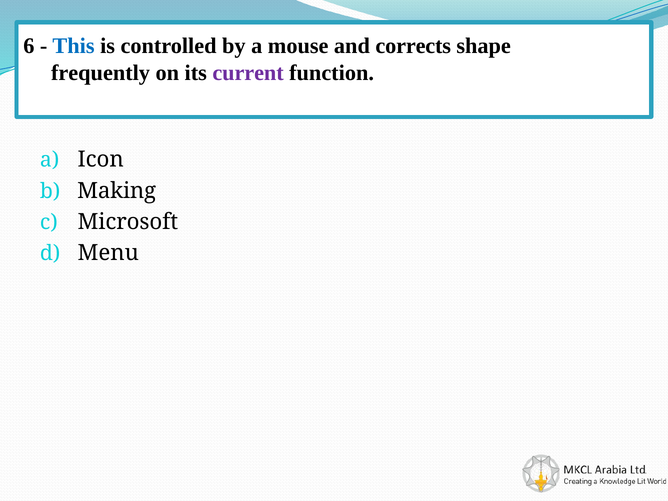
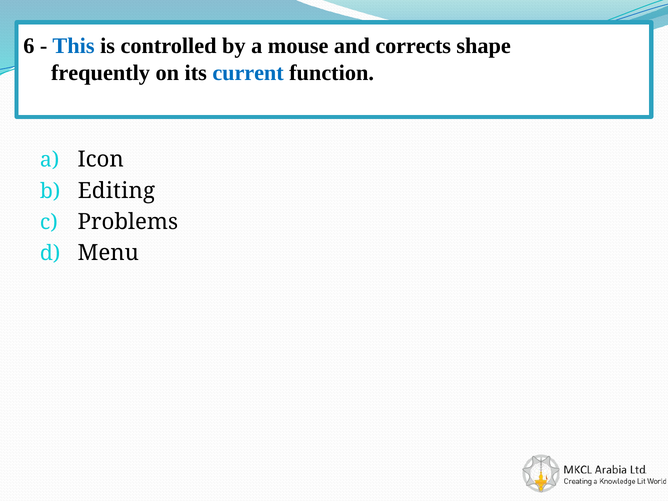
current colour: purple -> blue
Making: Making -> Editing
Microsoft: Microsoft -> Problems
